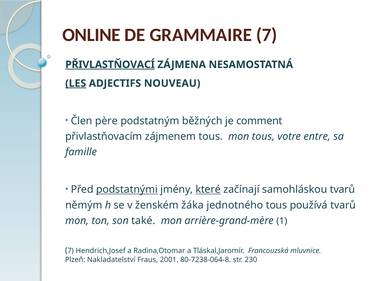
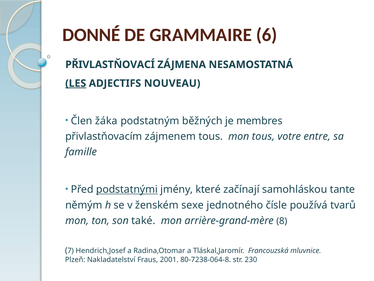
ONLINE: ONLINE -> DONNÉ
GRAMMAIRE 7: 7 -> 6
PŘIVLASTŇOVACÍ underline: present -> none
père: père -> žáka
comment: comment -> membres
které underline: present -> none
samohláskou tvarů: tvarů -> tante
žáka: žáka -> sexe
jednotného tous: tous -> čísle
1: 1 -> 8
